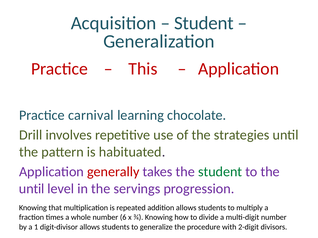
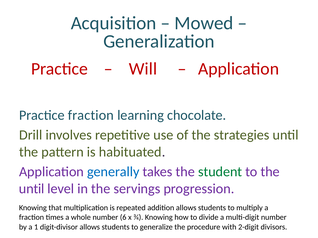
Student at (204, 23): Student -> Mowed
This: This -> Will
Practice carnival: carnival -> fraction
generally colour: red -> blue
